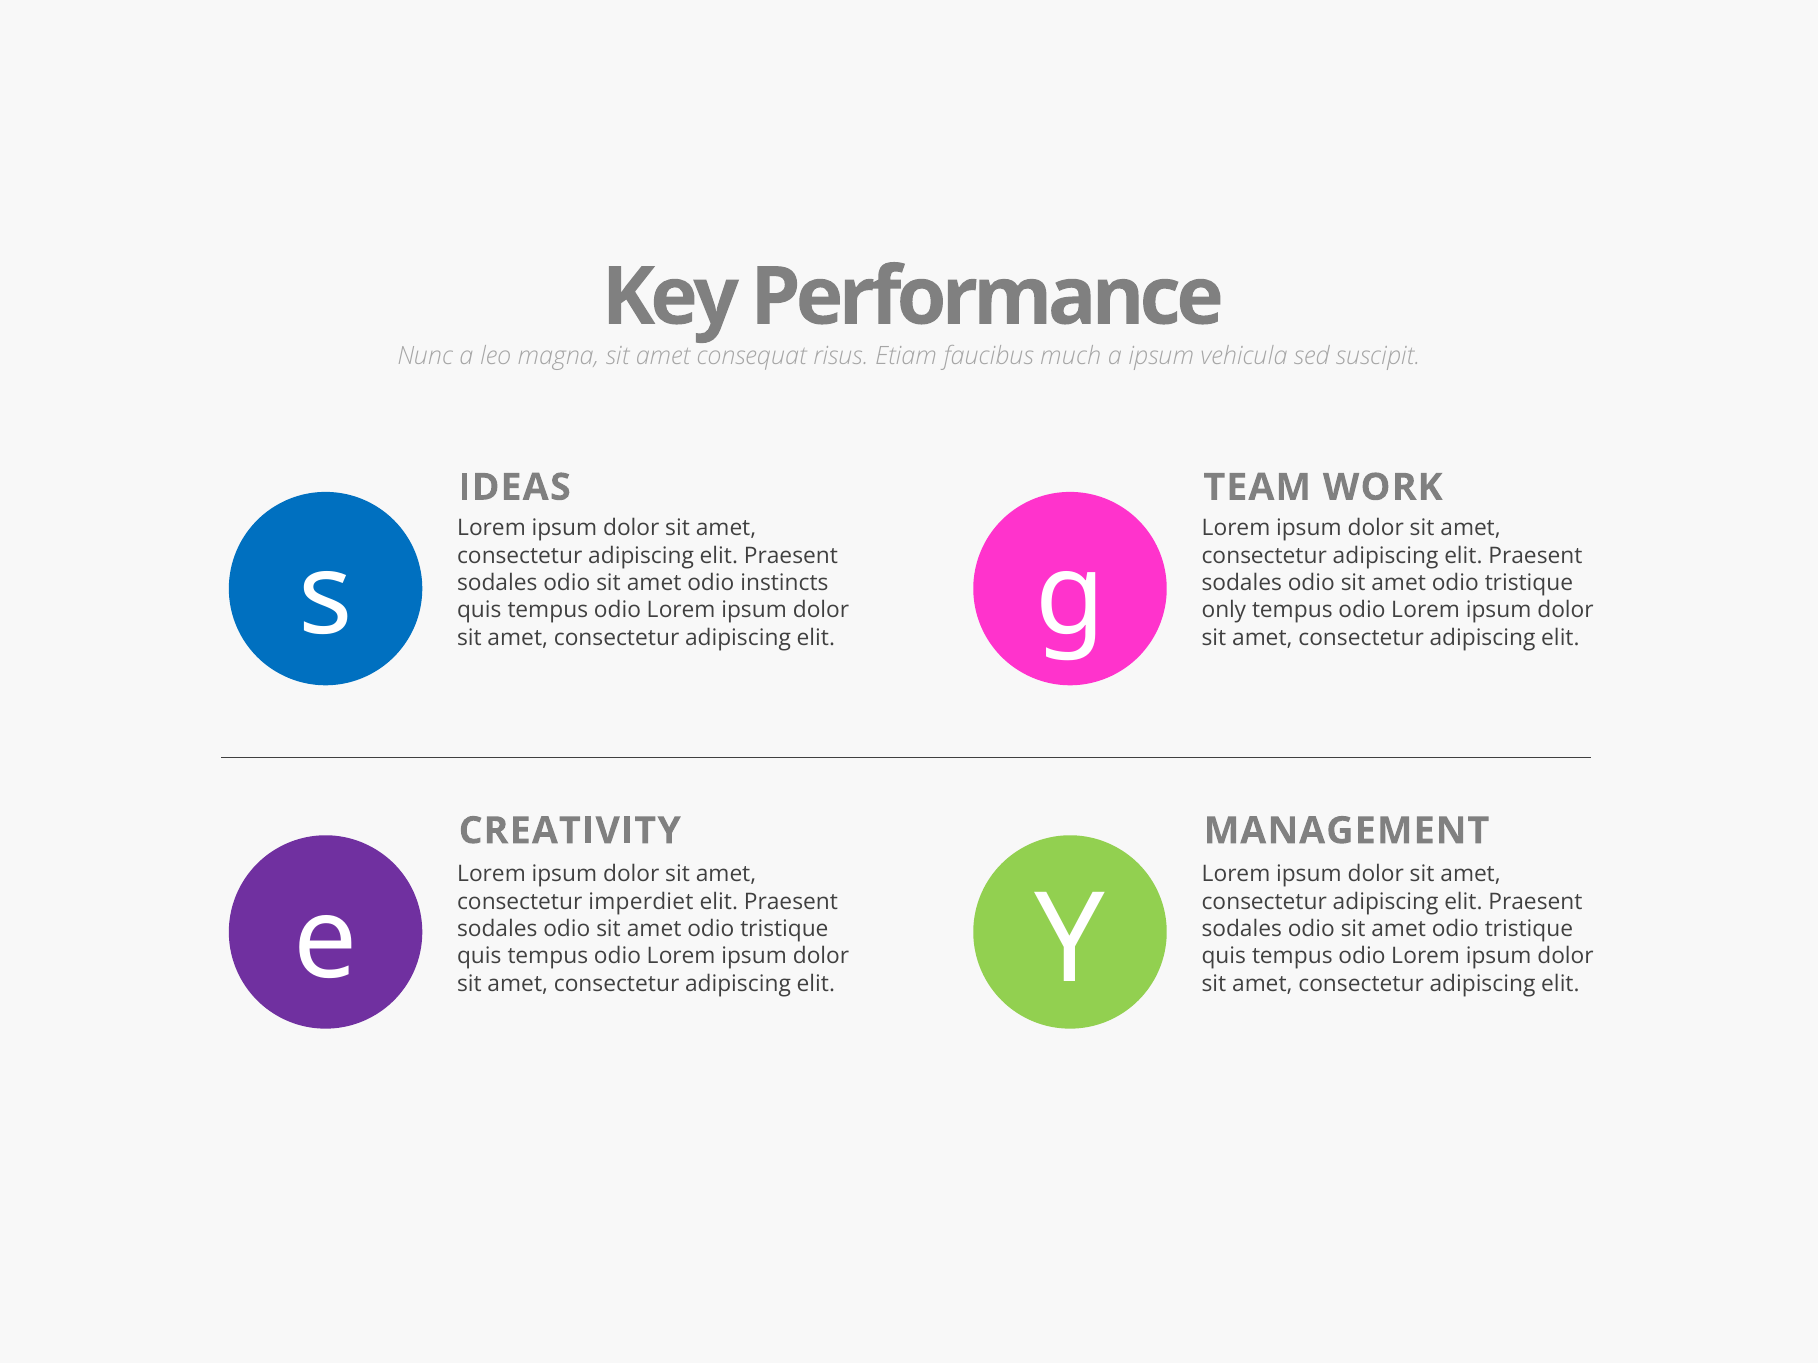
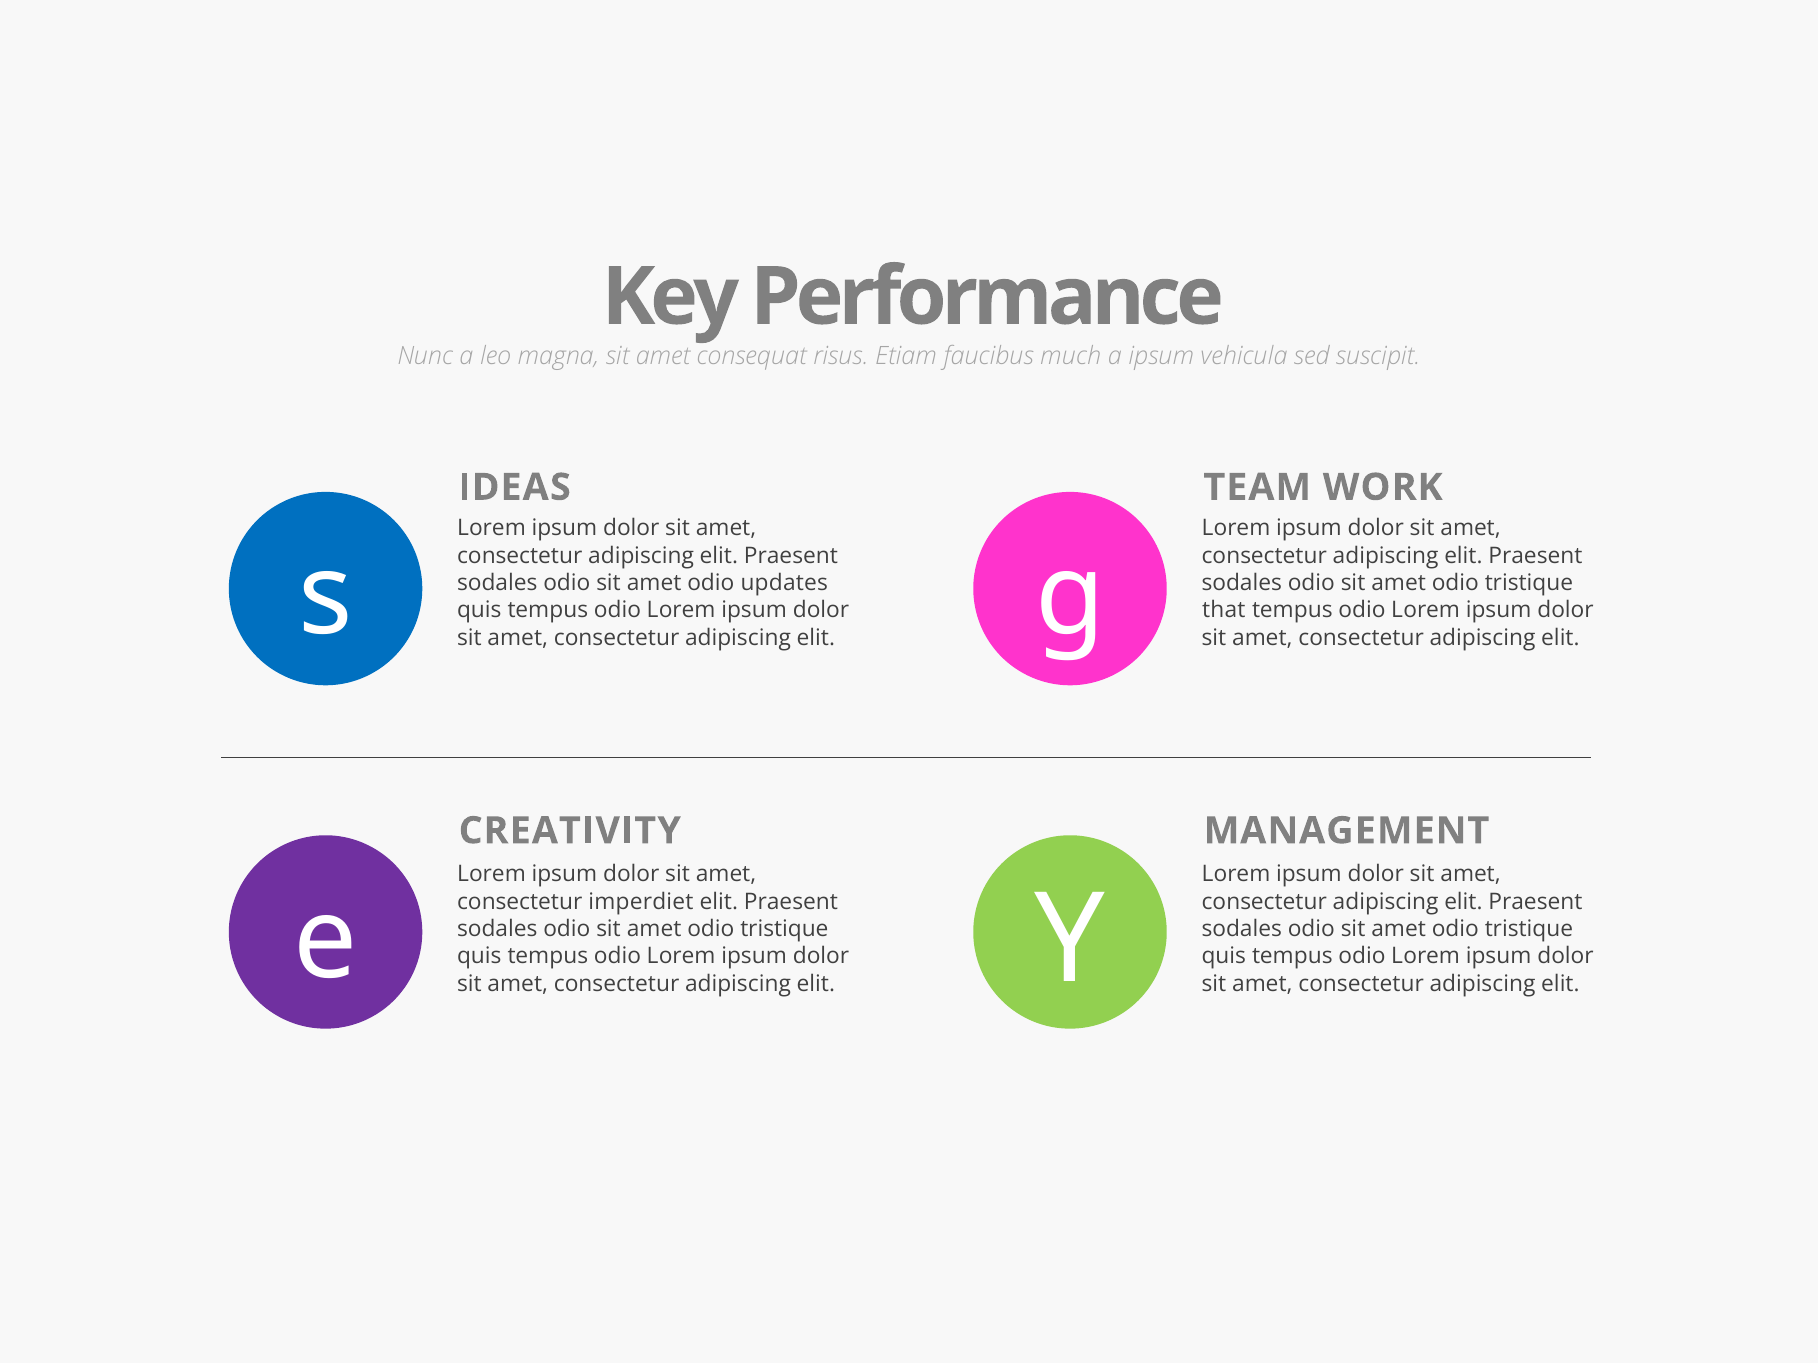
instincts: instincts -> updates
only: only -> that
